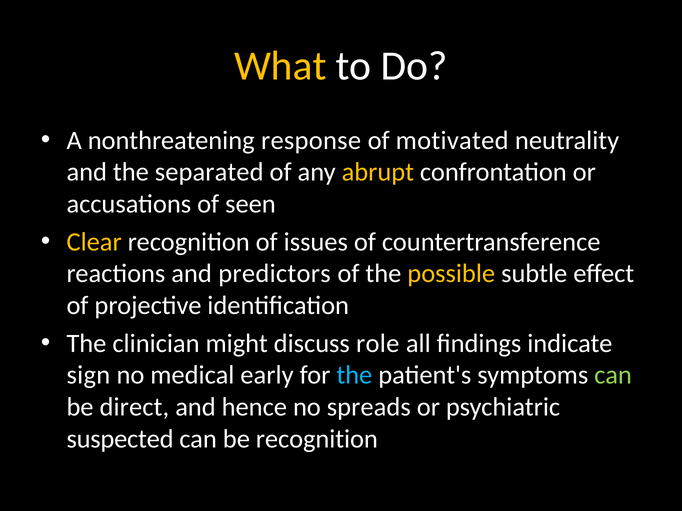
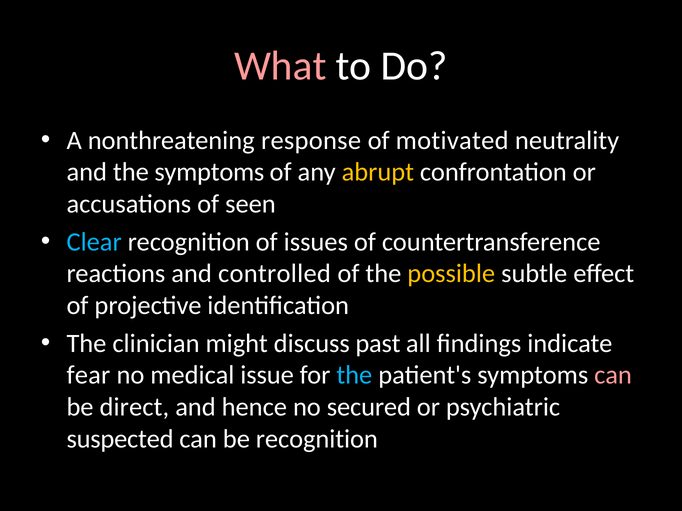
What colour: yellow -> pink
the separated: separated -> symptoms
Clear colour: yellow -> light blue
predictors: predictors -> controlled
role: role -> past
sign: sign -> fear
early: early -> issue
can at (613, 376) colour: light green -> pink
spreads: spreads -> secured
